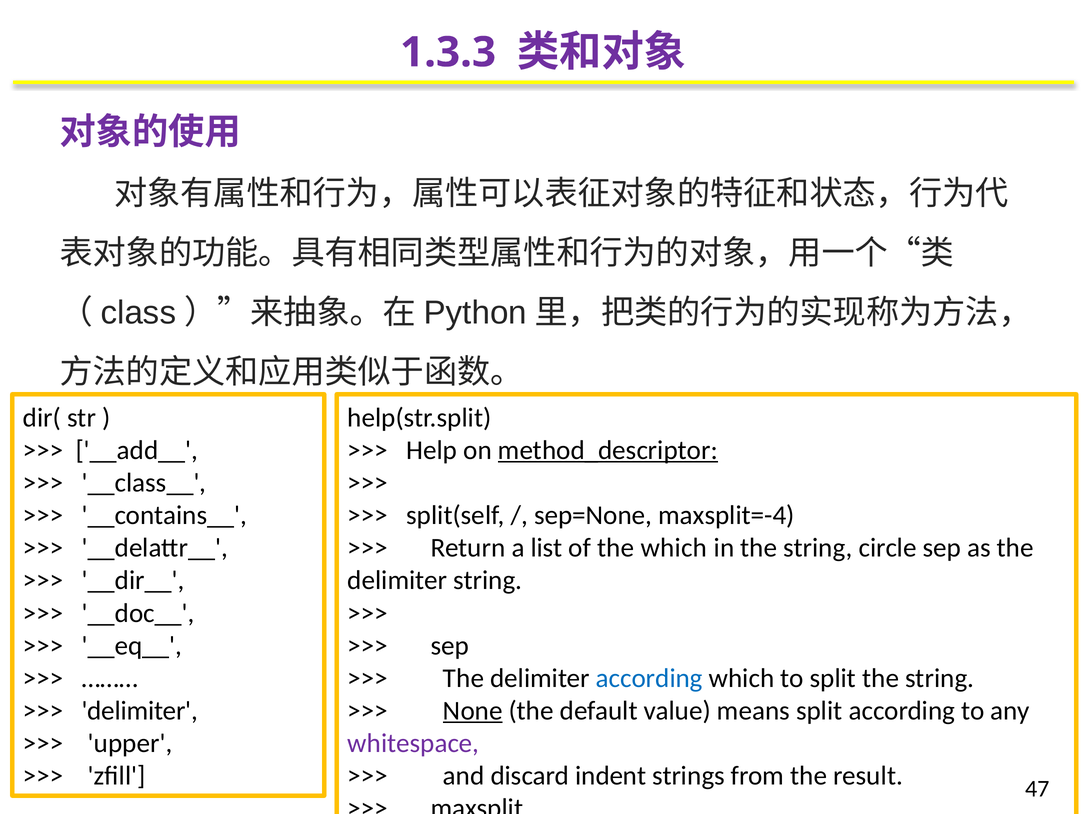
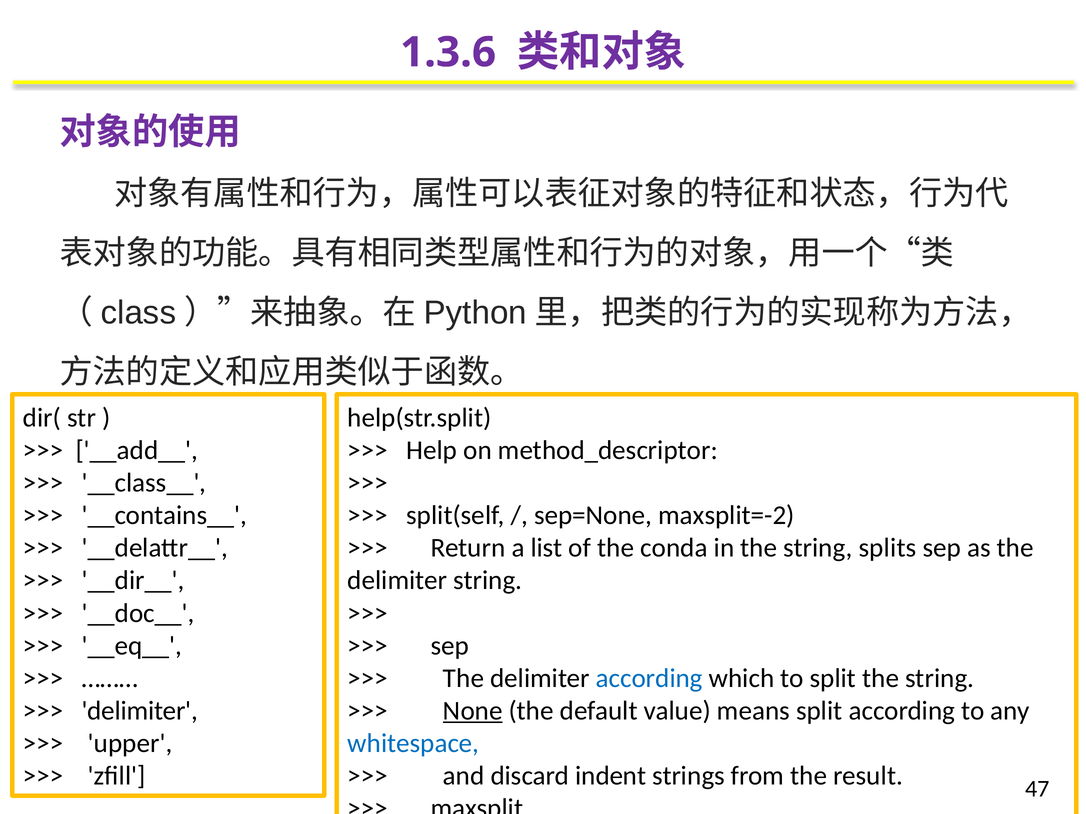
1.3.3: 1.3.3 -> 1.3.6
method_descriptor underline: present -> none
maxsplit=-4: maxsplit=-4 -> maxsplit=-2
the which: which -> conda
string circle: circle -> splits
whitespace colour: purple -> blue
